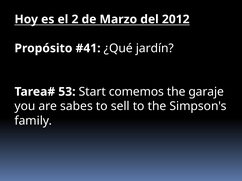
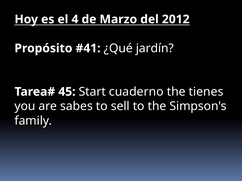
2: 2 -> 4
53: 53 -> 45
comemos: comemos -> cuaderno
garaje: garaje -> tienes
